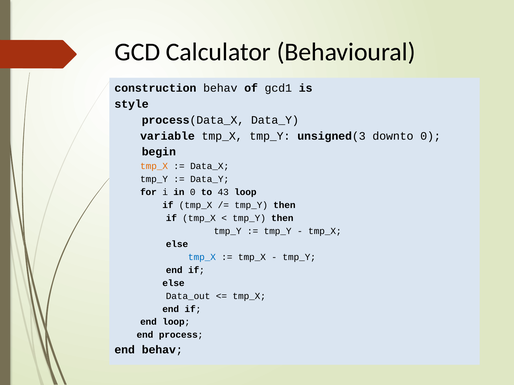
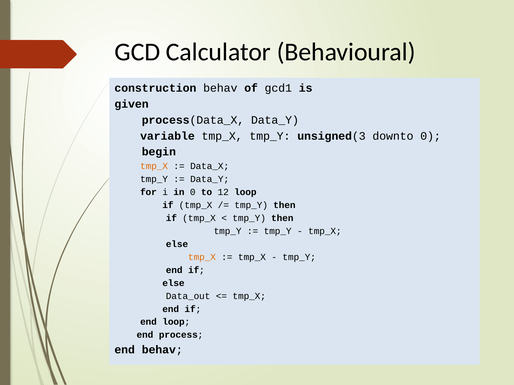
style: style -> given
43: 43 -> 12
tmp_X at (202, 257) colour: blue -> orange
